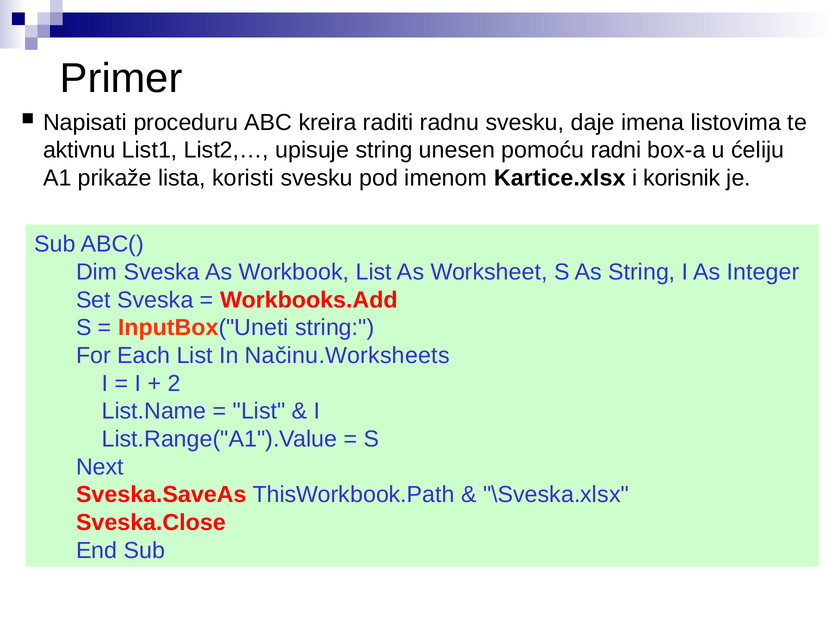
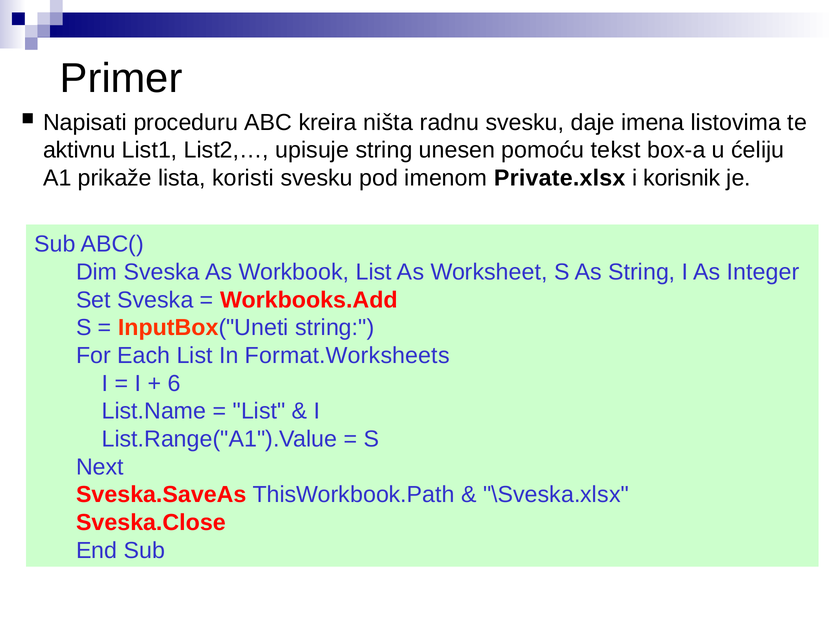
raditi: raditi -> ništa
radni: radni -> tekst
Kartice.xlsx: Kartice.xlsx -> Private.xlsx
Načinu.Worksheets: Načinu.Worksheets -> Format.Worksheets
2: 2 -> 6
